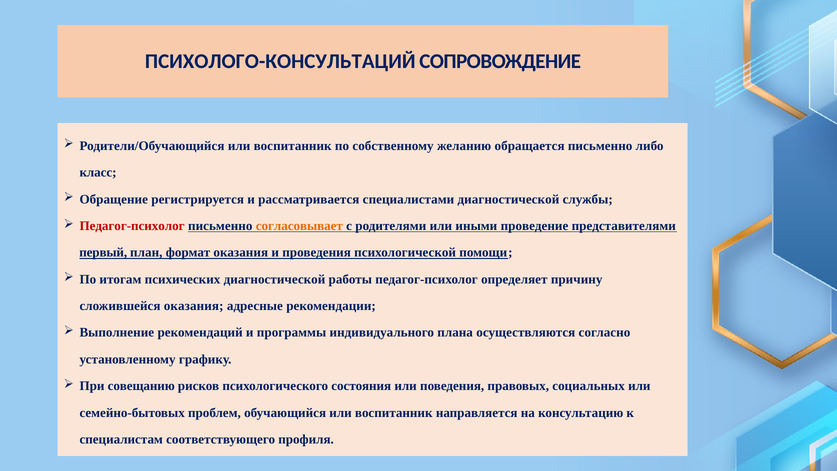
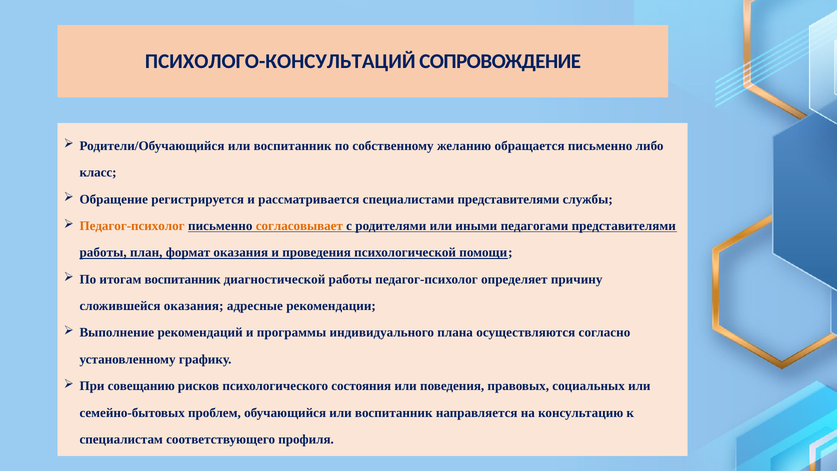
специалистами диагностической: диагностической -> представителями
Педагог-психолог at (132, 226) colour: red -> orange
проведение: проведение -> педагогами
первый at (103, 253): первый -> работы
итогам психических: психических -> воспитанник
